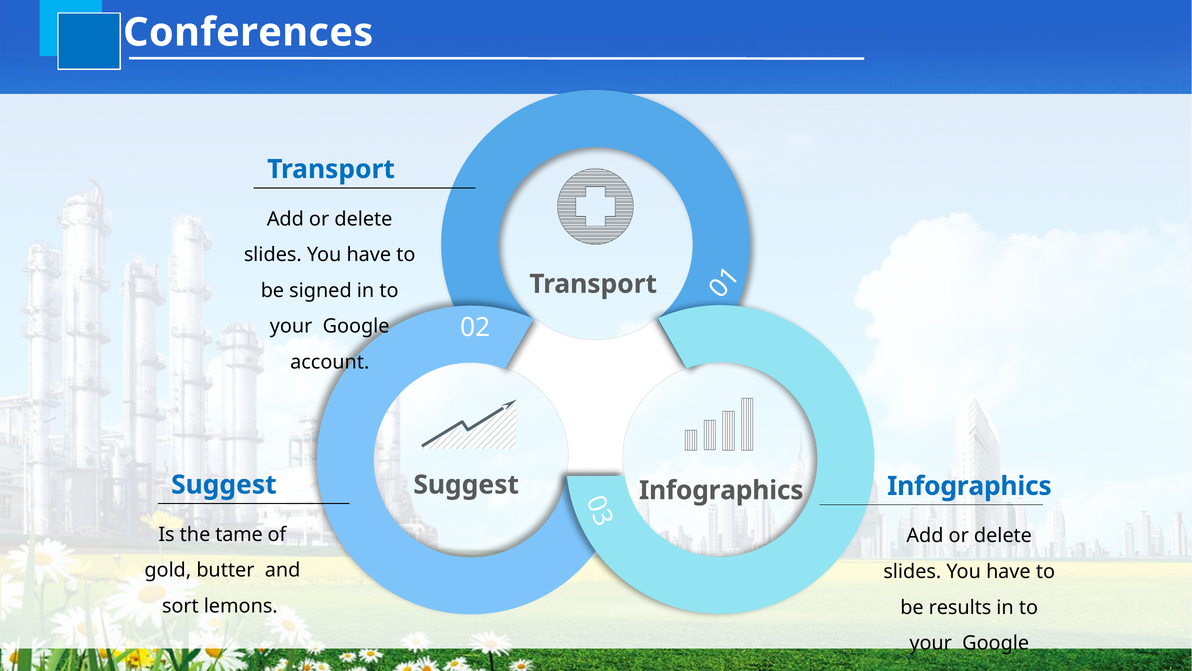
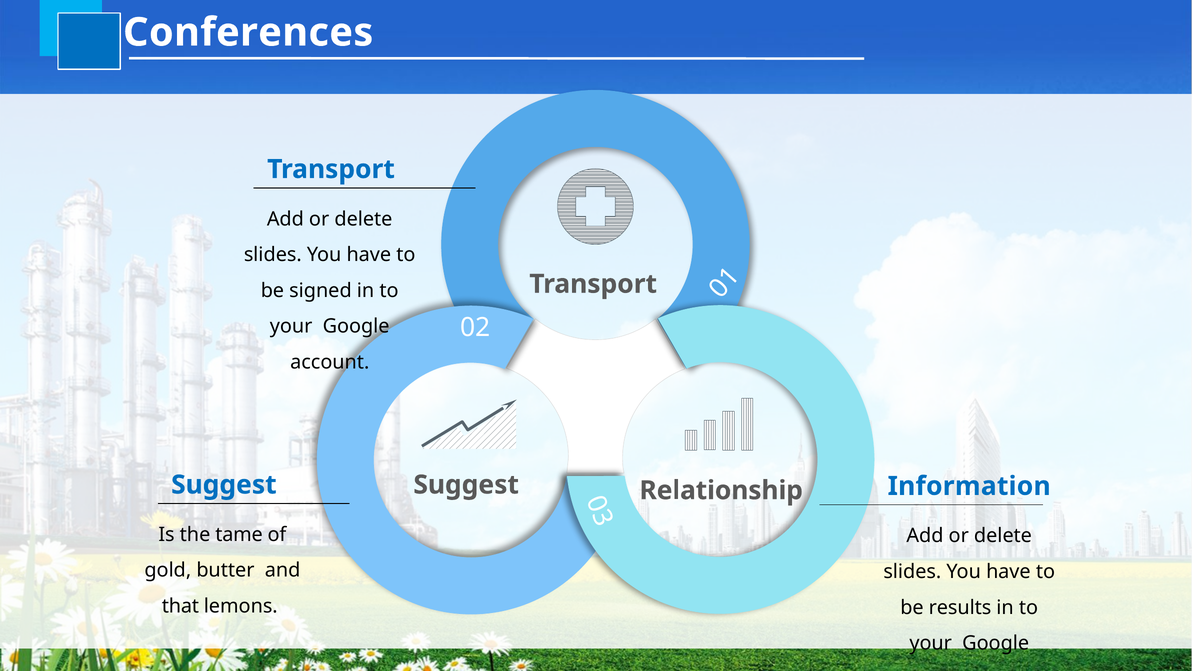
Infographics at (969, 486): Infographics -> Information
Infographics at (721, 490): Infographics -> Relationship
sort: sort -> that
